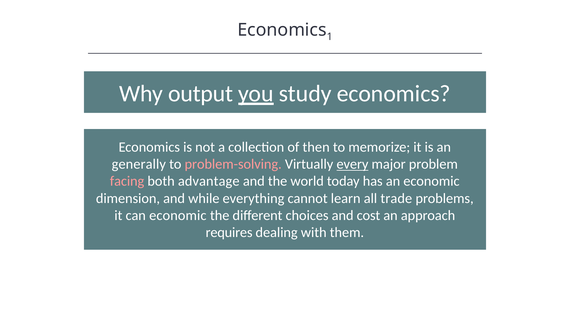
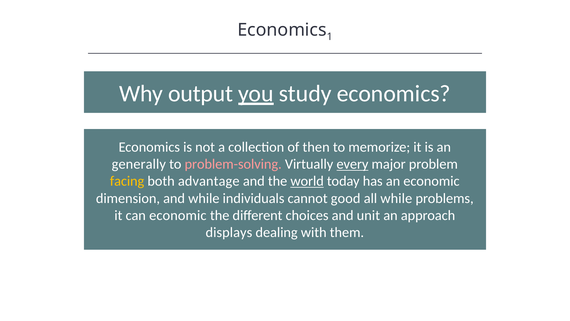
facing colour: pink -> yellow
world underline: none -> present
everything: everything -> individuals
learn: learn -> good
all trade: trade -> while
cost: cost -> unit
requires: requires -> displays
